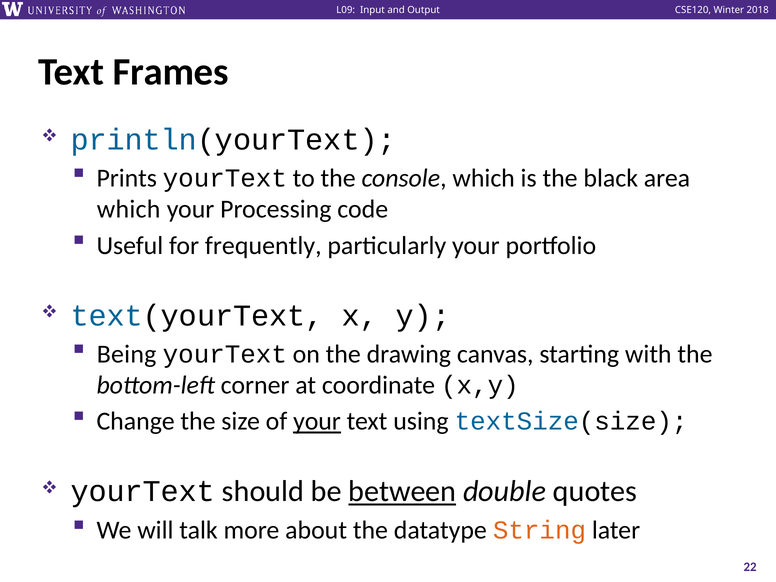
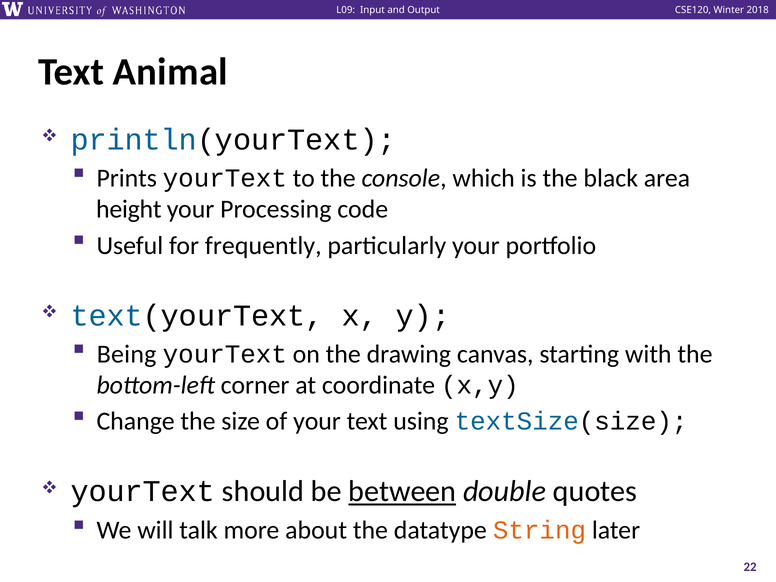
Frames: Frames -> Animal
which at (129, 209): which -> height
your at (317, 421) underline: present -> none
